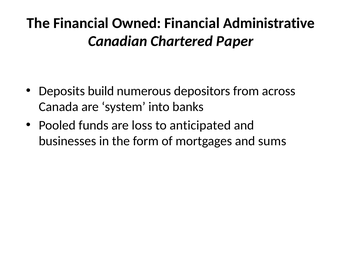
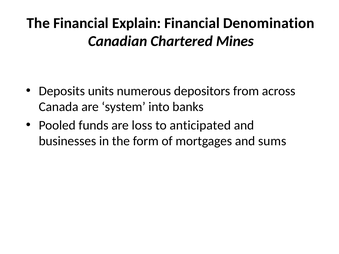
Owned: Owned -> Explain
Administrative: Administrative -> Denomination
Paper: Paper -> Mines
build: build -> units
